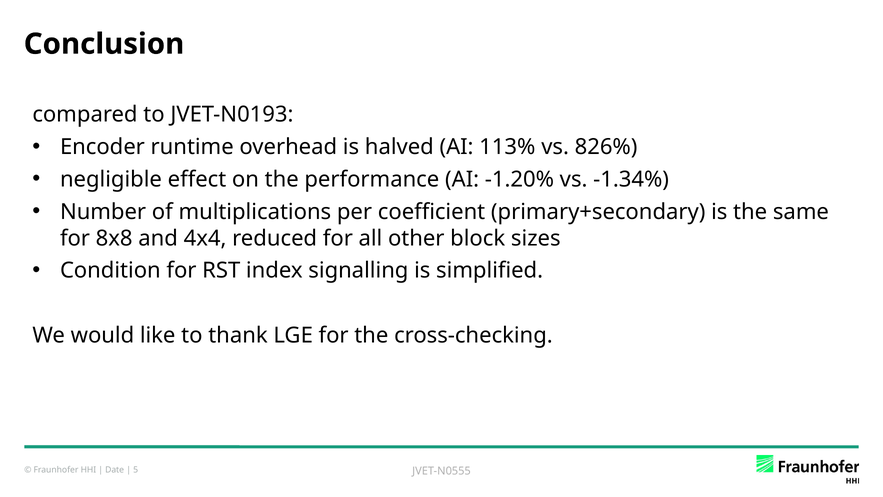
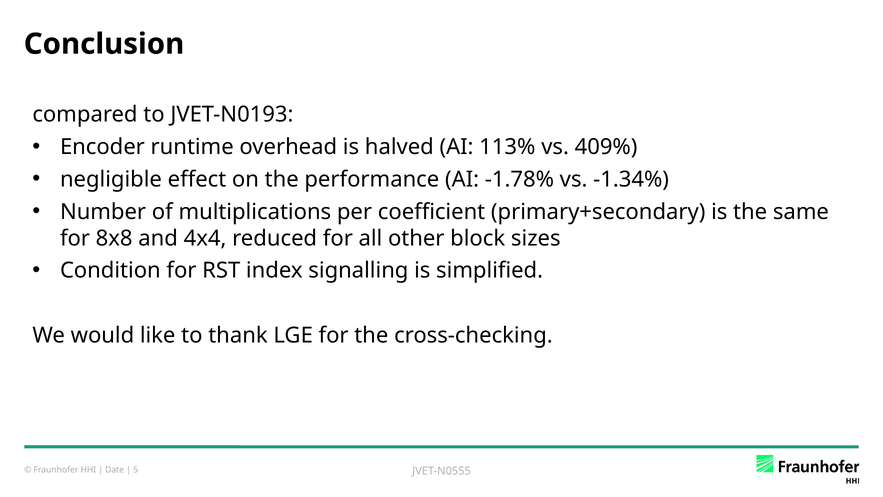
826%: 826% -> 409%
-1.20%: -1.20% -> -1.78%
